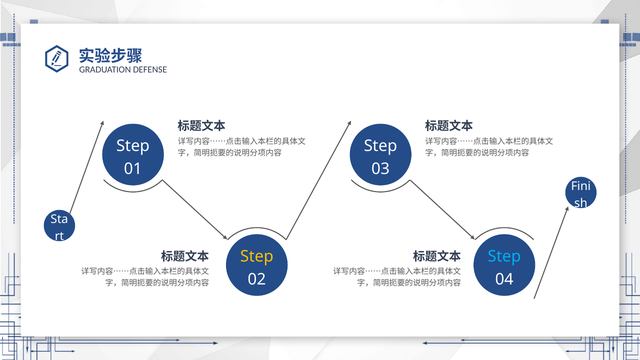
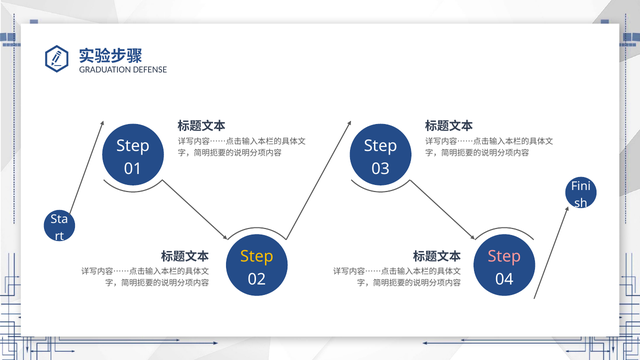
Step at (504, 257) colour: light blue -> pink
